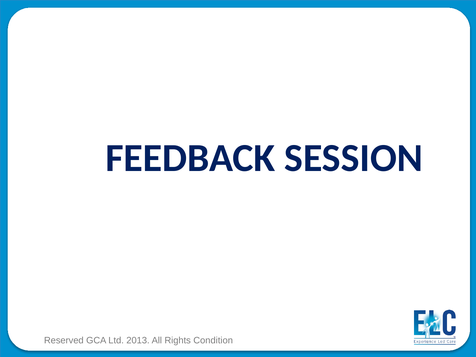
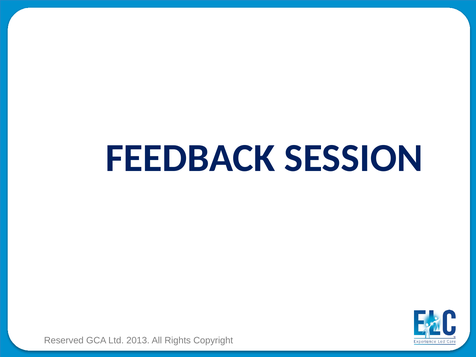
Condition: Condition -> Copyright
